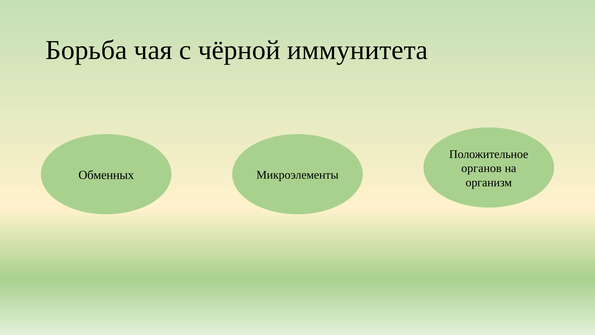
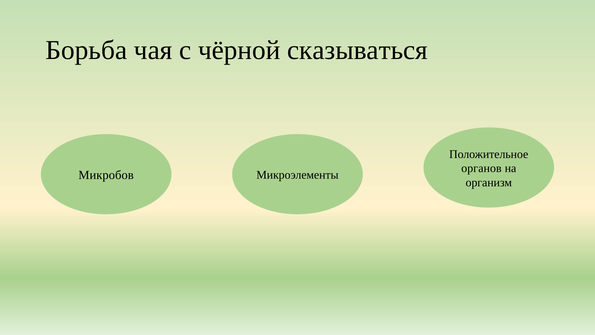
иммунитета: иммунитета -> сказываться
Обменных: Обменных -> Микробов
